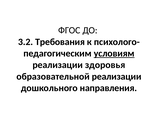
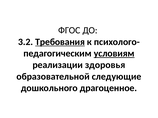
Требования underline: none -> present
образовательной реализации: реализации -> следующие
направления: направления -> драгоценное
